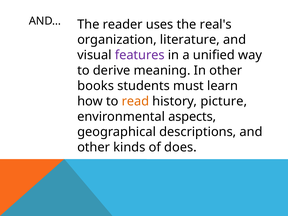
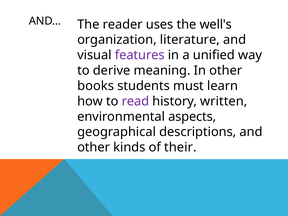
real's: real's -> well's
read colour: orange -> purple
picture: picture -> written
does: does -> their
